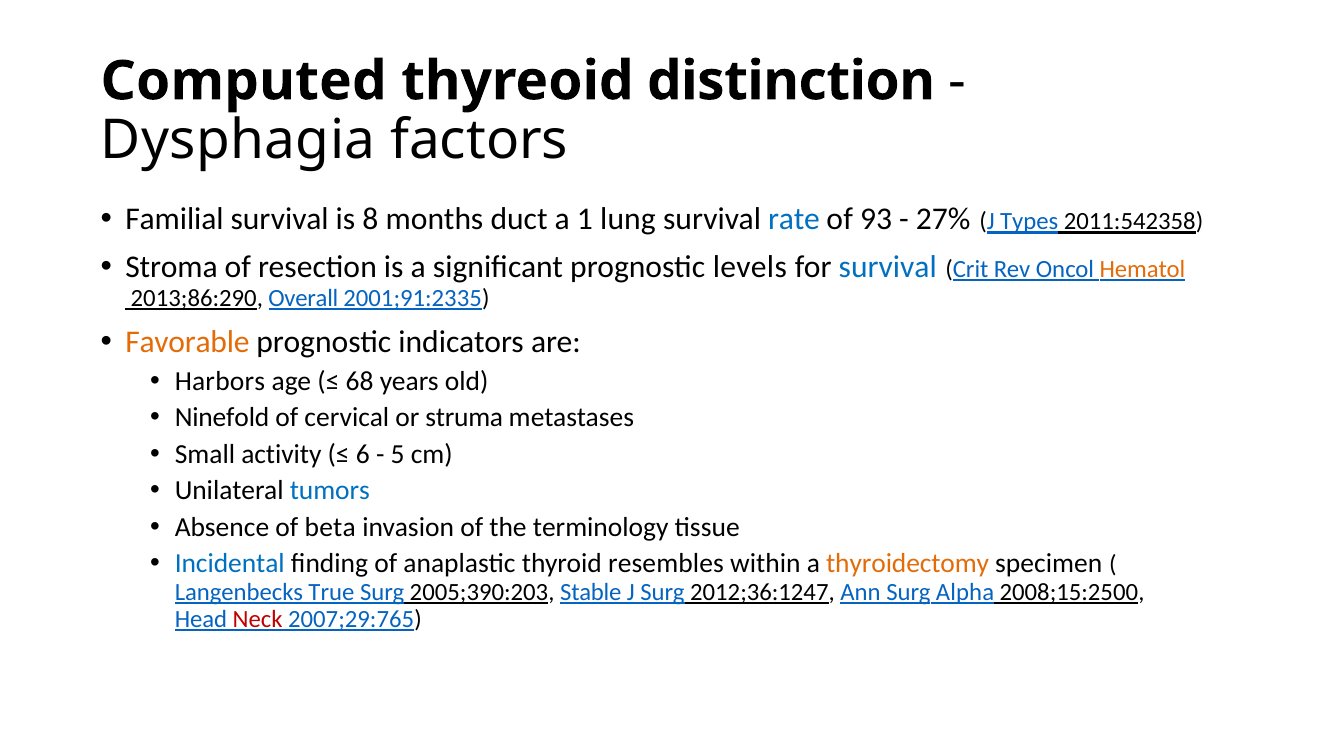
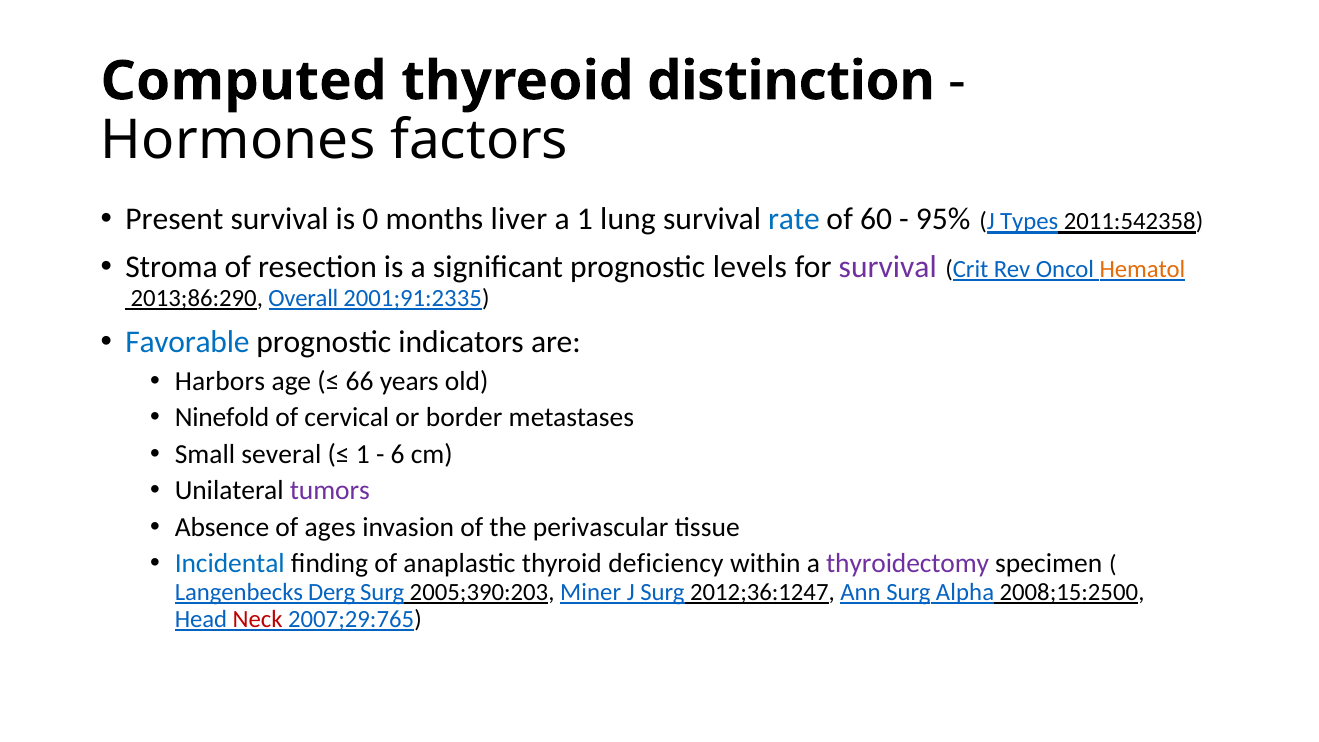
Dysphagia: Dysphagia -> Hormones
Familial: Familial -> Present
8: 8 -> 0
duct: duct -> liver
93: 93 -> 60
27%: 27% -> 95%
survival at (888, 267) colour: blue -> purple
Favorable colour: orange -> blue
68: 68 -> 66
struma: struma -> border
activity: activity -> several
6 at (363, 454): 6 -> 1
5: 5 -> 6
tumors colour: blue -> purple
beta: beta -> ages
terminology: terminology -> perivascular
resembles: resembles -> deficiency
thyroidectomy colour: orange -> purple
True: True -> Derg
Stable: Stable -> Miner
